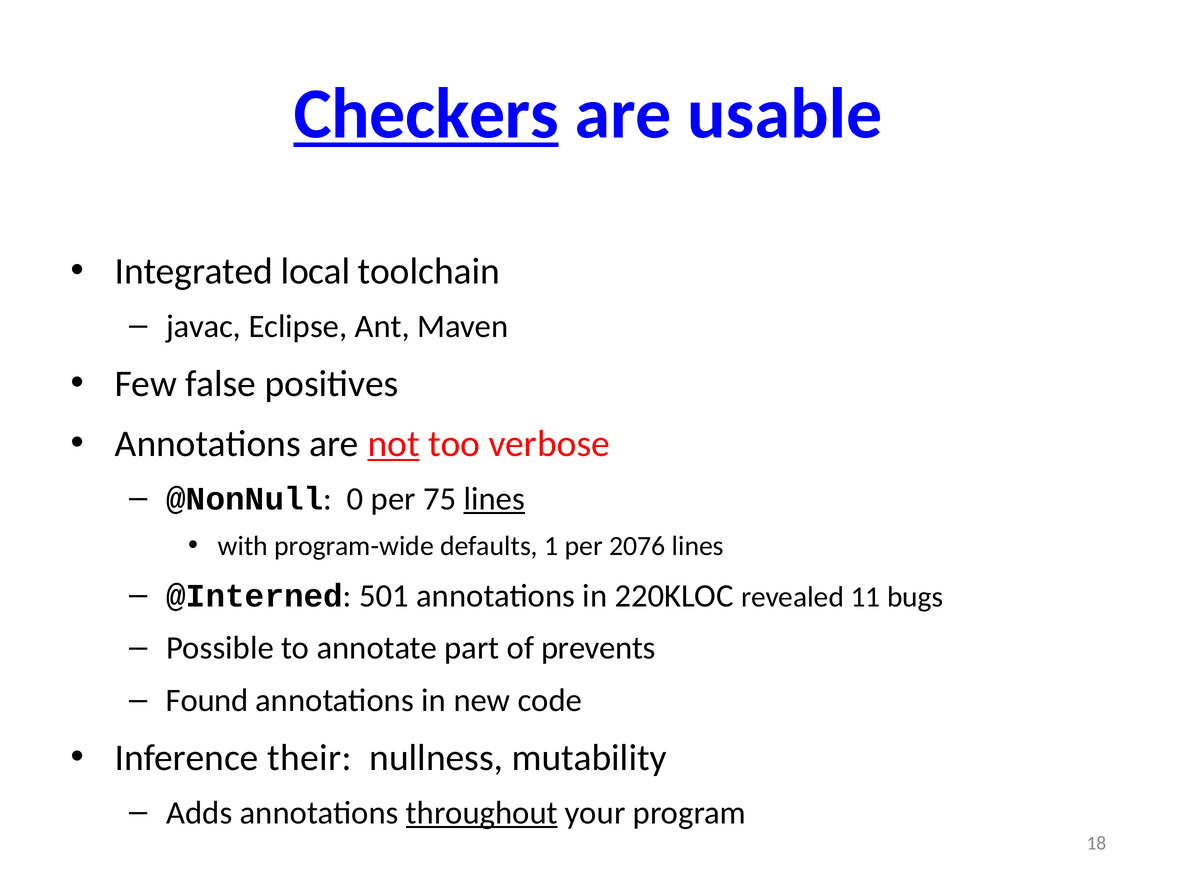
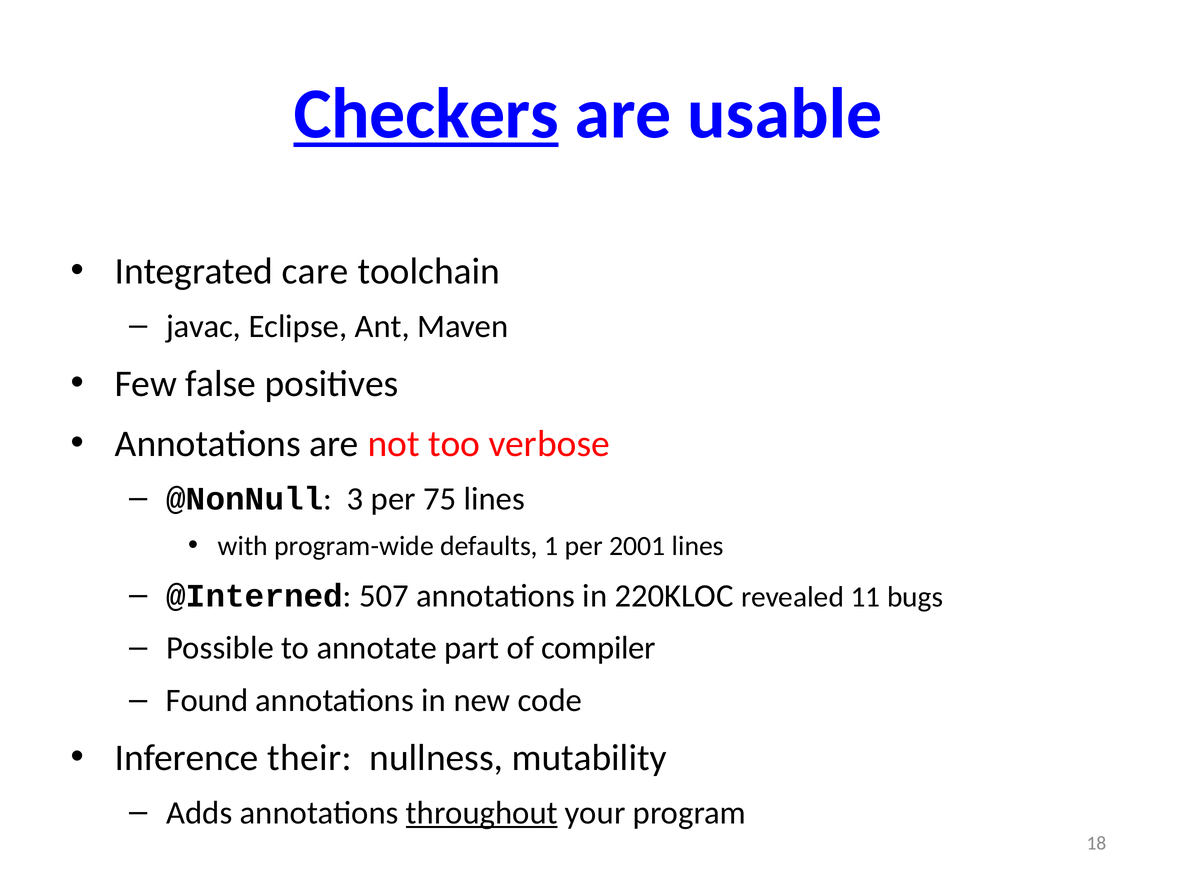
local: local -> care
not underline: present -> none
0: 0 -> 3
lines at (494, 499) underline: present -> none
2076: 2076 -> 2001
501: 501 -> 507
prevents: prevents -> compiler
